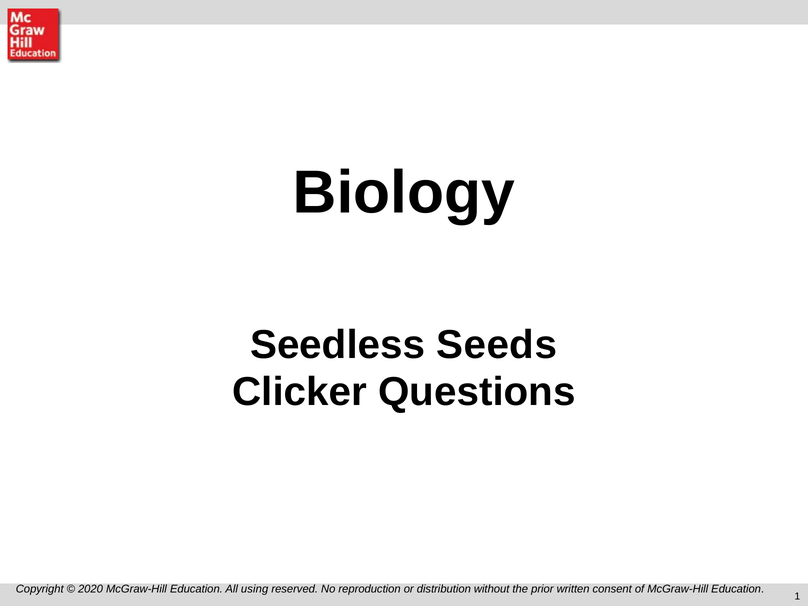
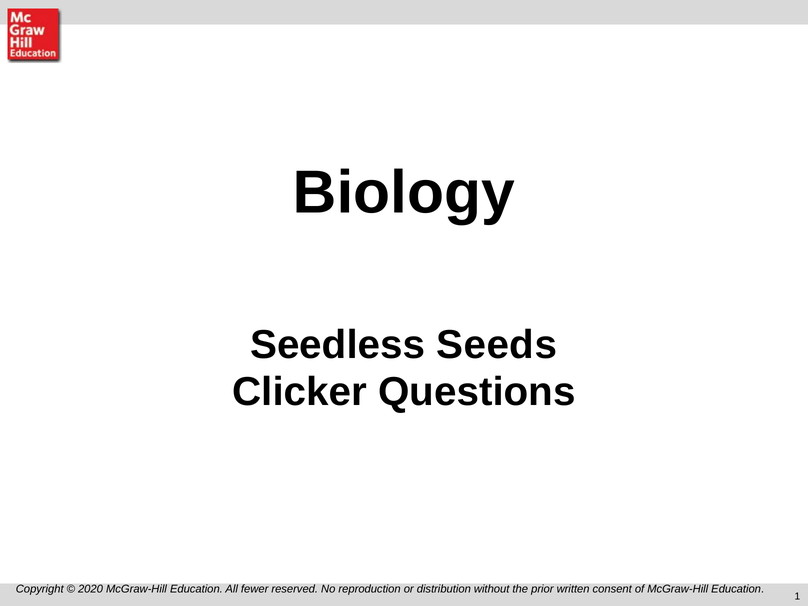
using: using -> fewer
